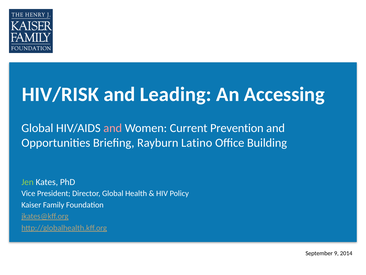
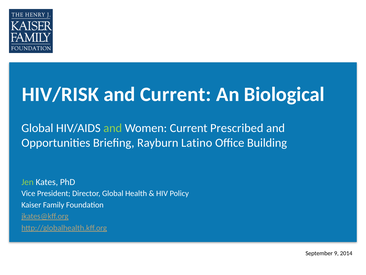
and Leading: Leading -> Current
Accessing: Accessing -> Biological
and at (113, 128) colour: pink -> light green
Prevention: Prevention -> Prescribed
